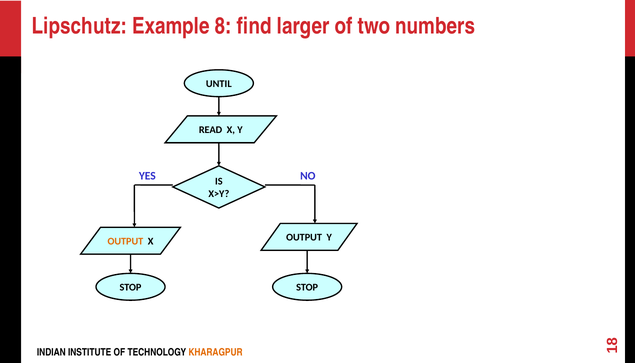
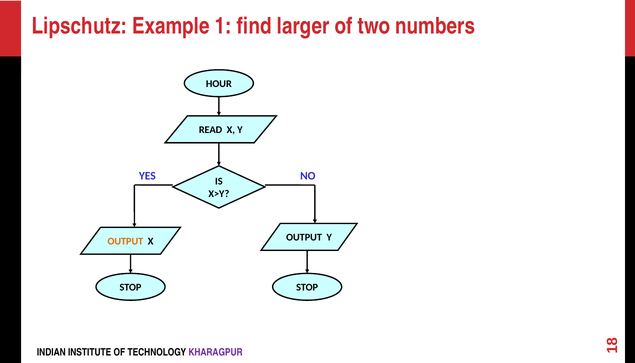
Example 8: 8 -> 1
UNTIL: UNTIL -> HOUR
KHARAGPUR colour: orange -> purple
